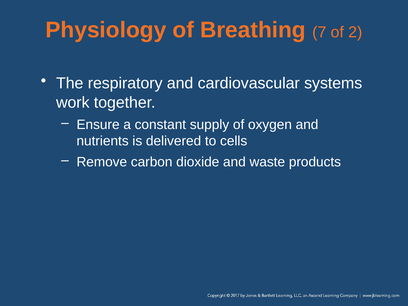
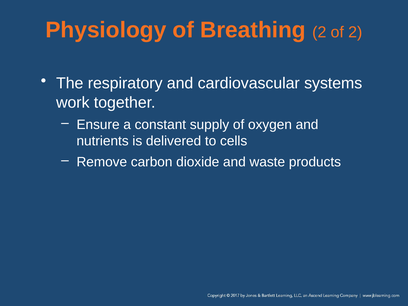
Breathing 7: 7 -> 2
